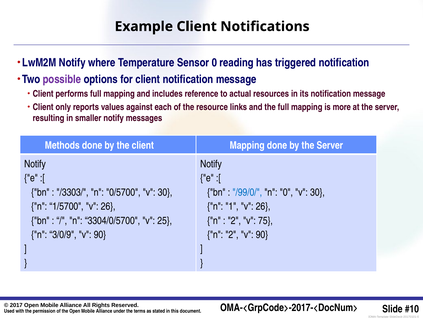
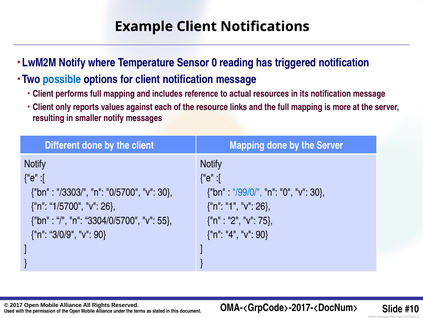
possible colour: purple -> blue
Methods: Methods -> Different
25: 25 -> 55
n 2: 2 -> 4
